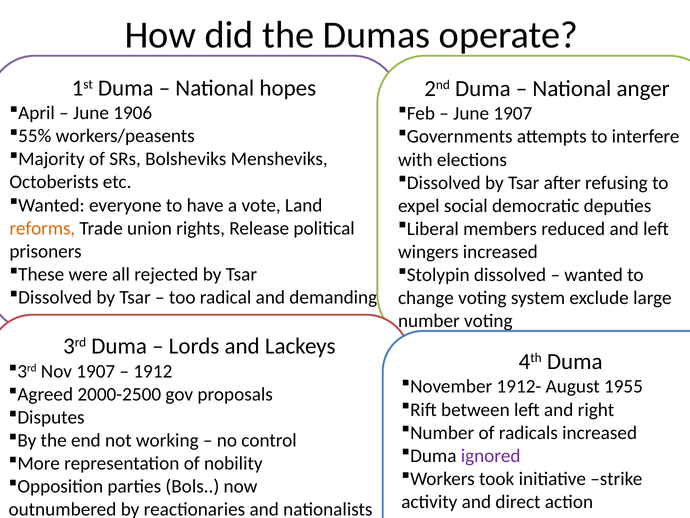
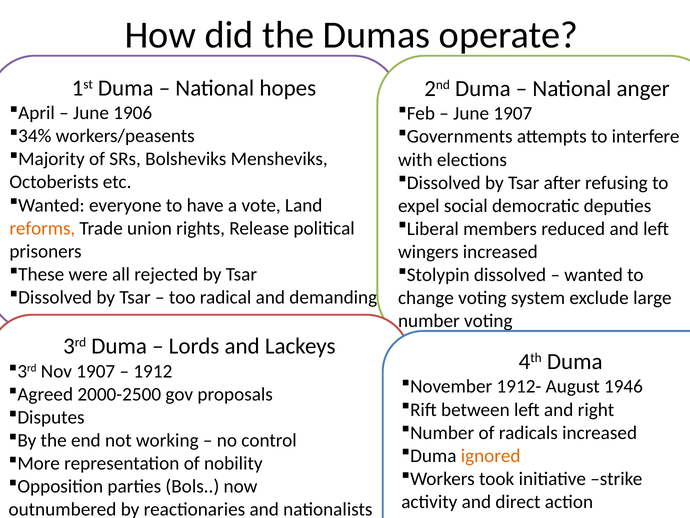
55%: 55% -> 34%
1955: 1955 -> 1946
ignored colour: purple -> orange
